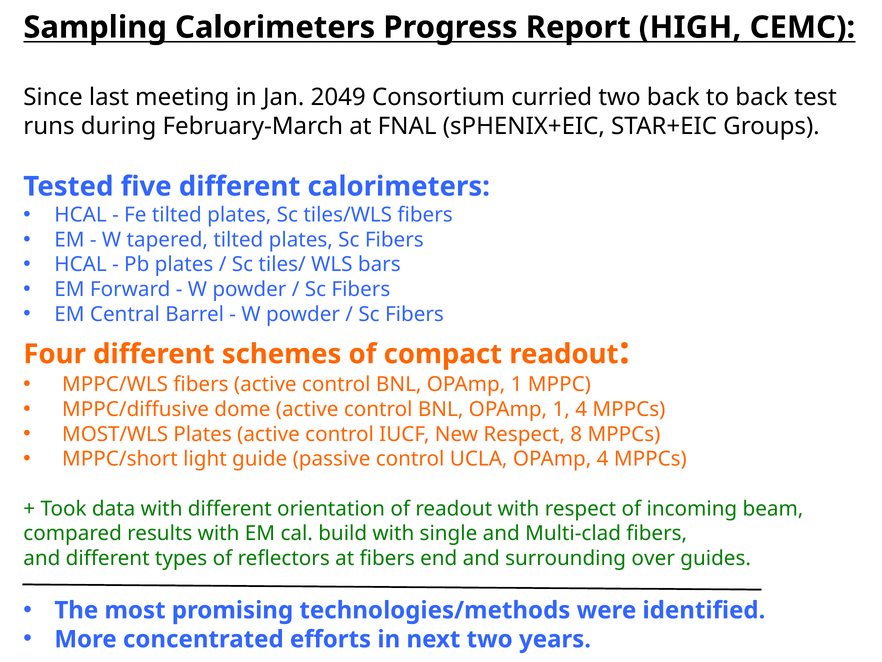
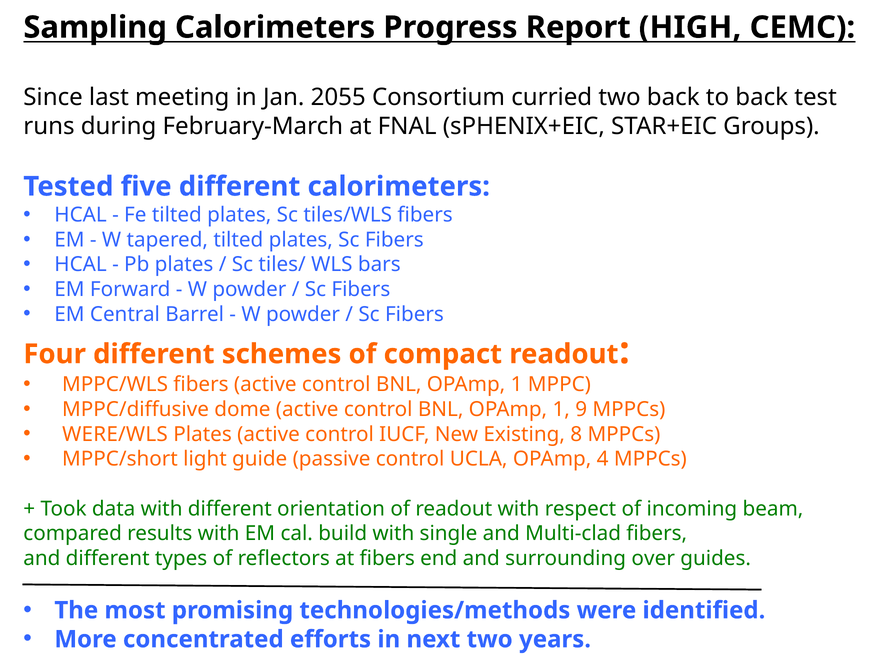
2049: 2049 -> 2055
1 4: 4 -> 9
MOST/WLS: MOST/WLS -> WERE/WLS
New Respect: Respect -> Existing
